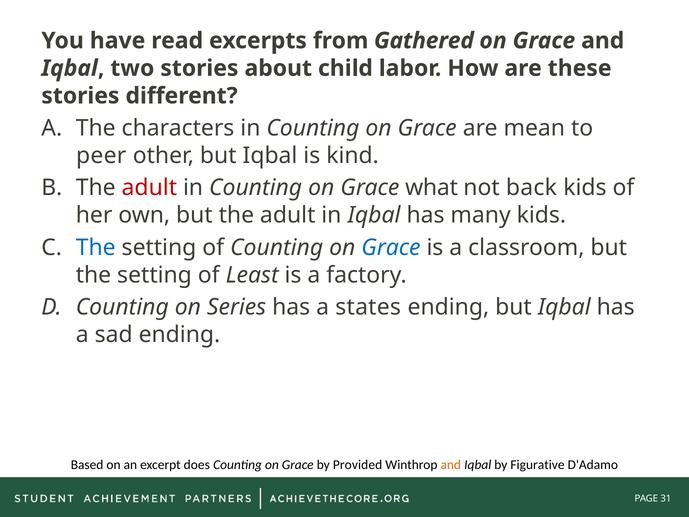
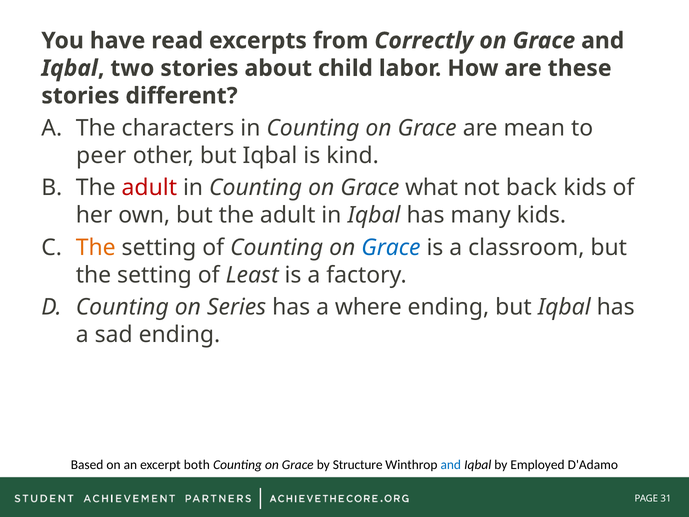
Gathered: Gathered -> Correctly
The at (96, 247) colour: blue -> orange
states: states -> where
does: does -> both
Provided: Provided -> Structure
and at (451, 464) colour: orange -> blue
Figurative: Figurative -> Employed
